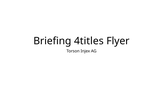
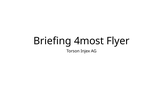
4titles: 4titles -> 4most
